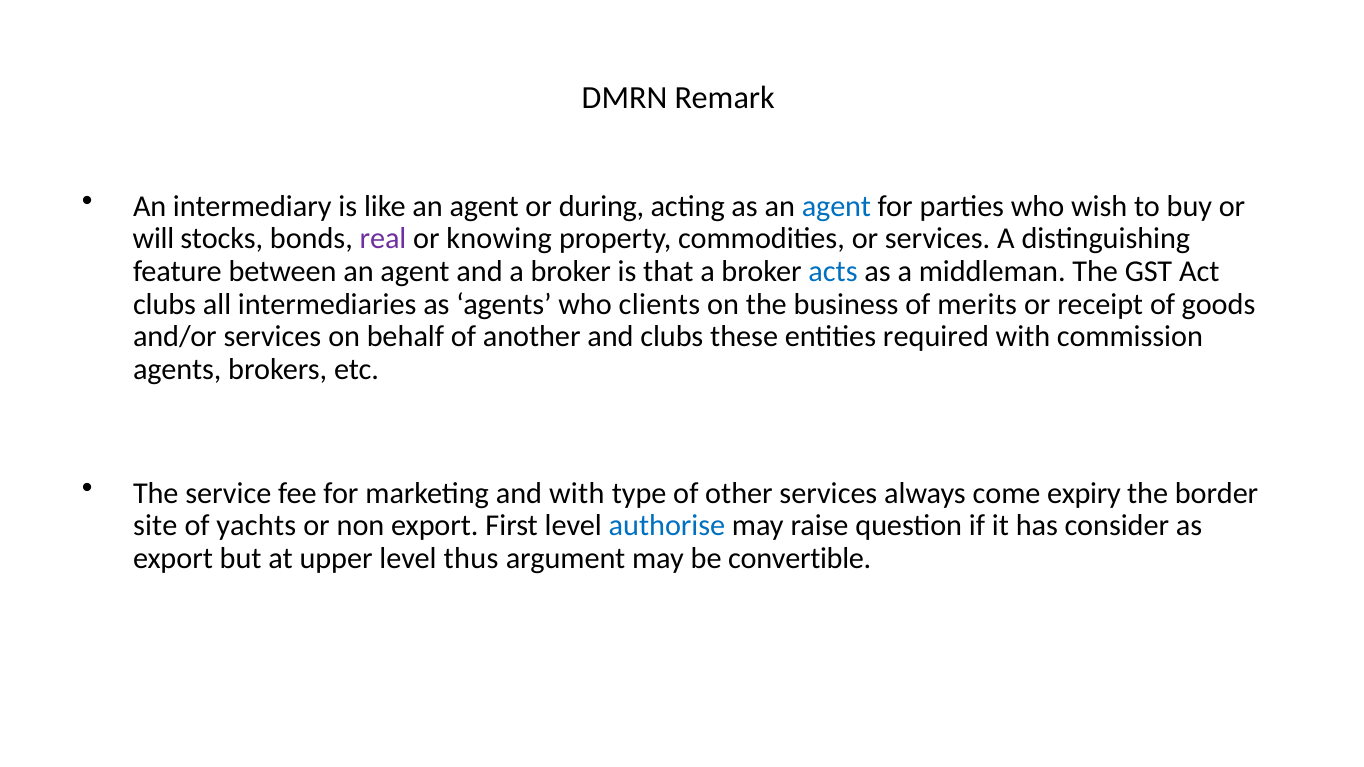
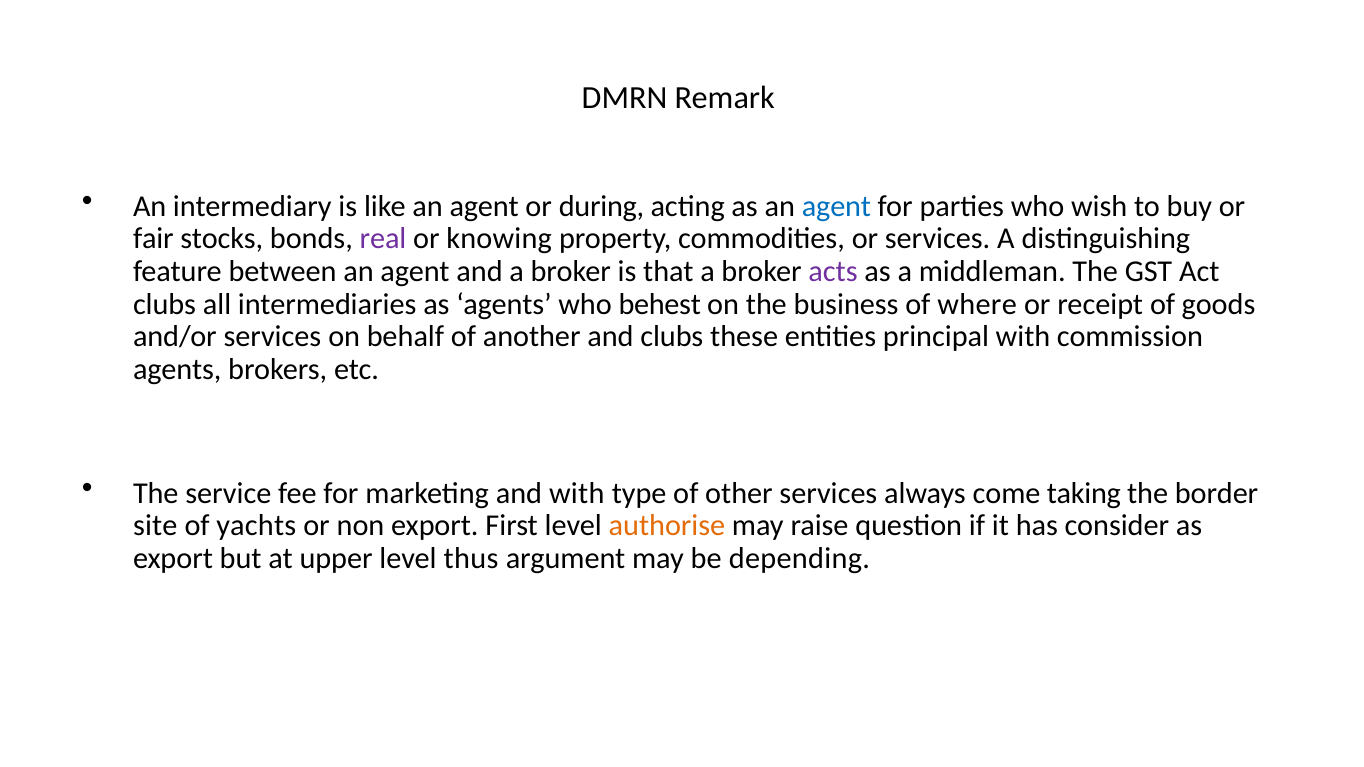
will: will -> fair
acts colour: blue -> purple
clients: clients -> behest
merits: merits -> where
required: required -> principal
expiry: expiry -> taking
authorise colour: blue -> orange
convertible: convertible -> depending
